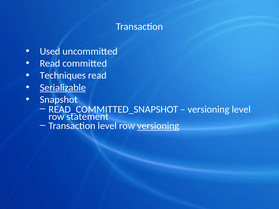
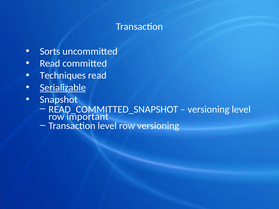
Used: Used -> Sorts
statement: statement -> important
versioning at (158, 126) underline: present -> none
